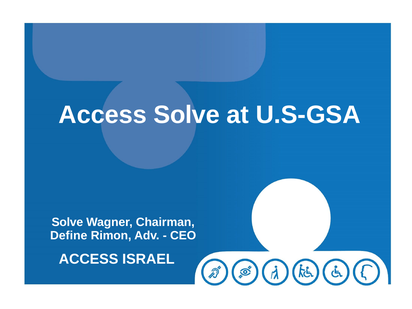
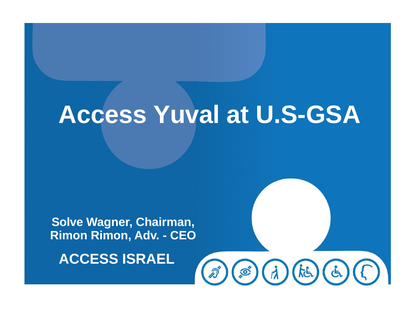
Access Solve: Solve -> Yuval
Define at (69, 236): Define -> Rimon
